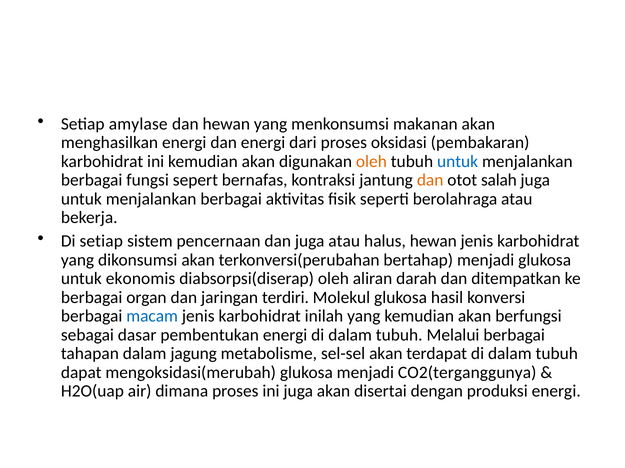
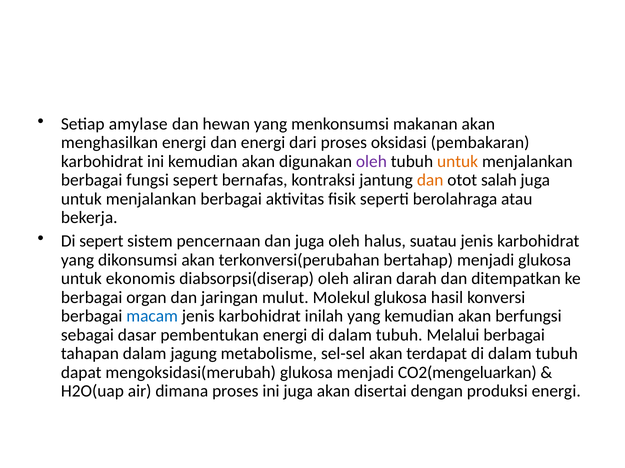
oleh at (371, 162) colour: orange -> purple
untuk at (458, 162) colour: blue -> orange
Di setiap: setiap -> sepert
juga atau: atau -> oleh
halus hewan: hewan -> suatau
terdiri: terdiri -> mulut
CO2(terganggunya: CO2(terganggunya -> CO2(mengeluarkan
